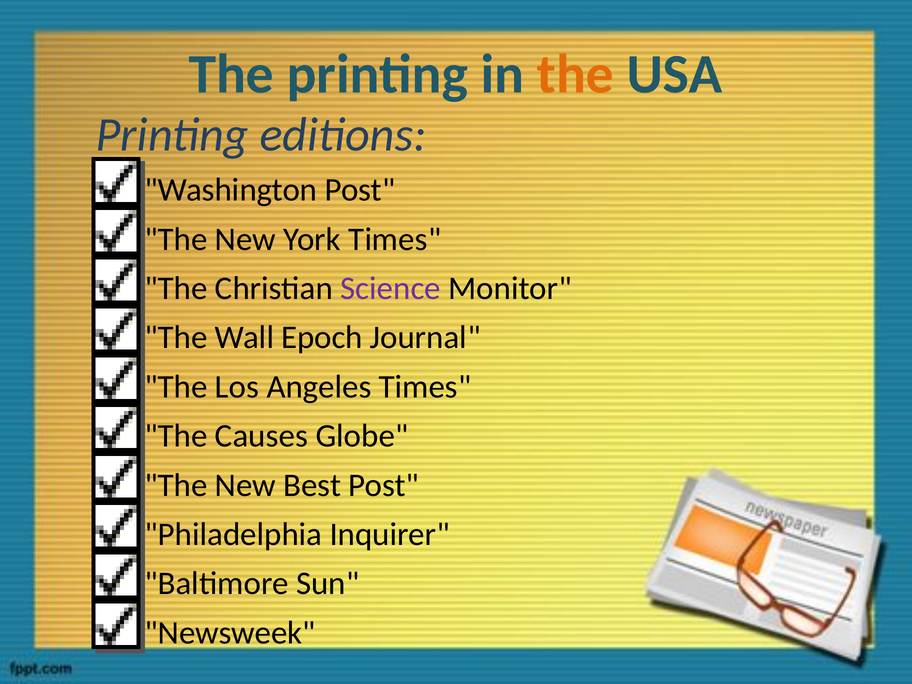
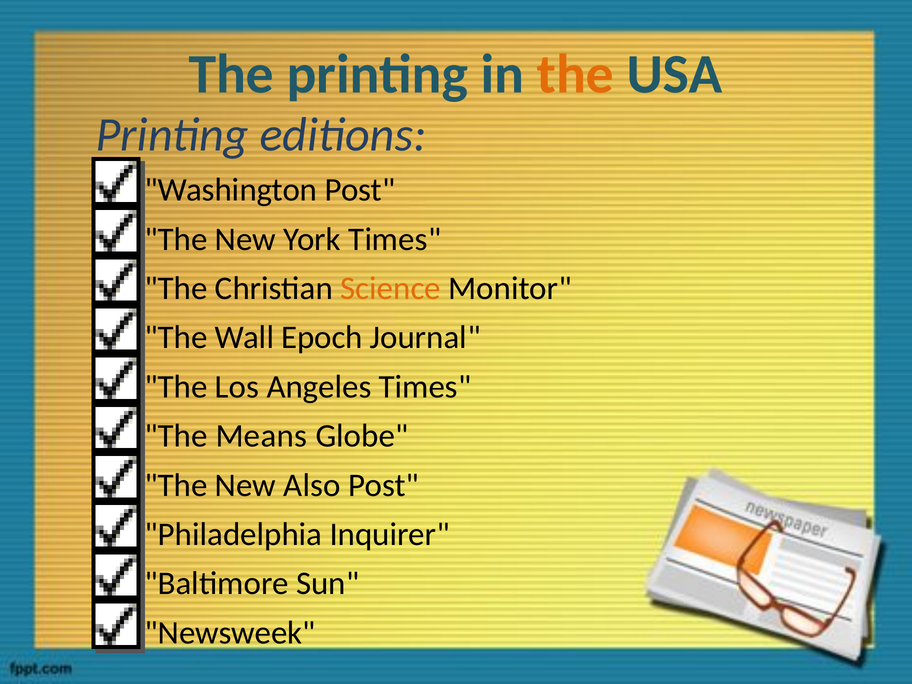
Science colour: purple -> orange
Causes: Causes -> Means
Best: Best -> Also
